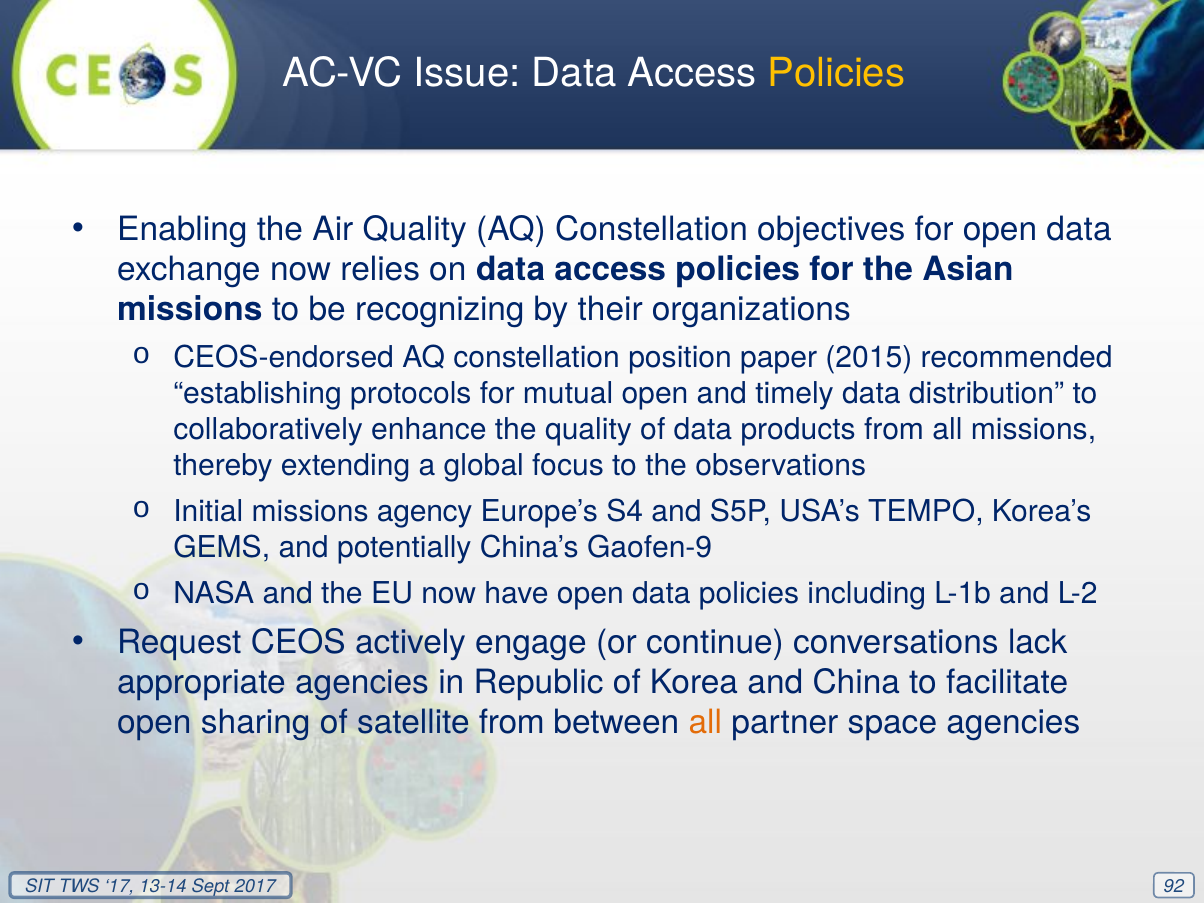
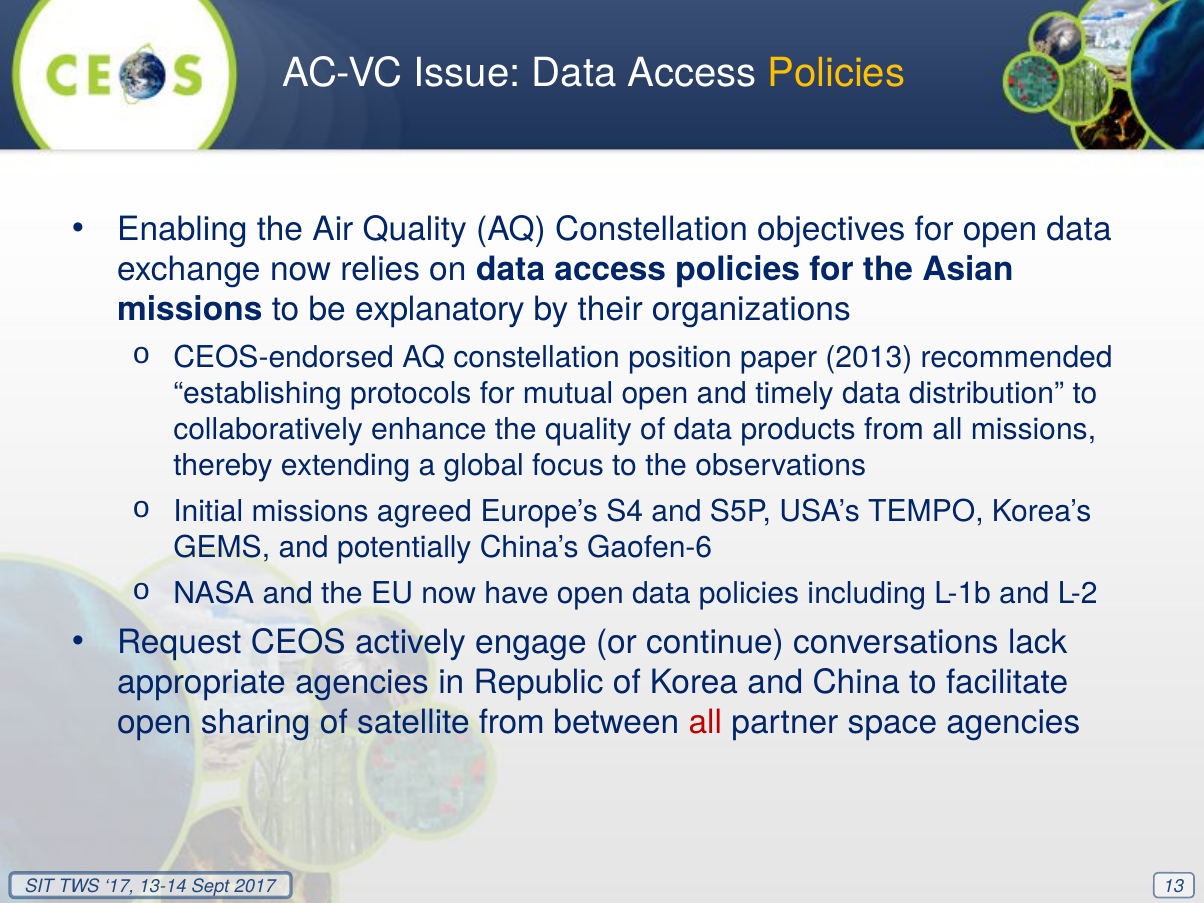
recognizing: recognizing -> explanatory
2015: 2015 -> 2013
agency: agency -> agreed
Gaofen-9: Gaofen-9 -> Gaofen-6
all at (705, 723) colour: orange -> red
92: 92 -> 13
